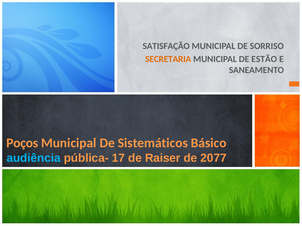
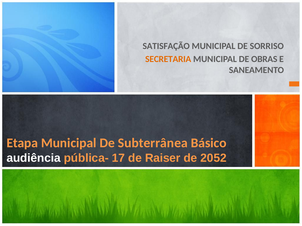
ESTÃO: ESTÃO -> OBRAS
Poços: Poços -> Etapa
Sistemáticos: Sistemáticos -> Subterrânea
audiência colour: light blue -> white
2077: 2077 -> 2052
